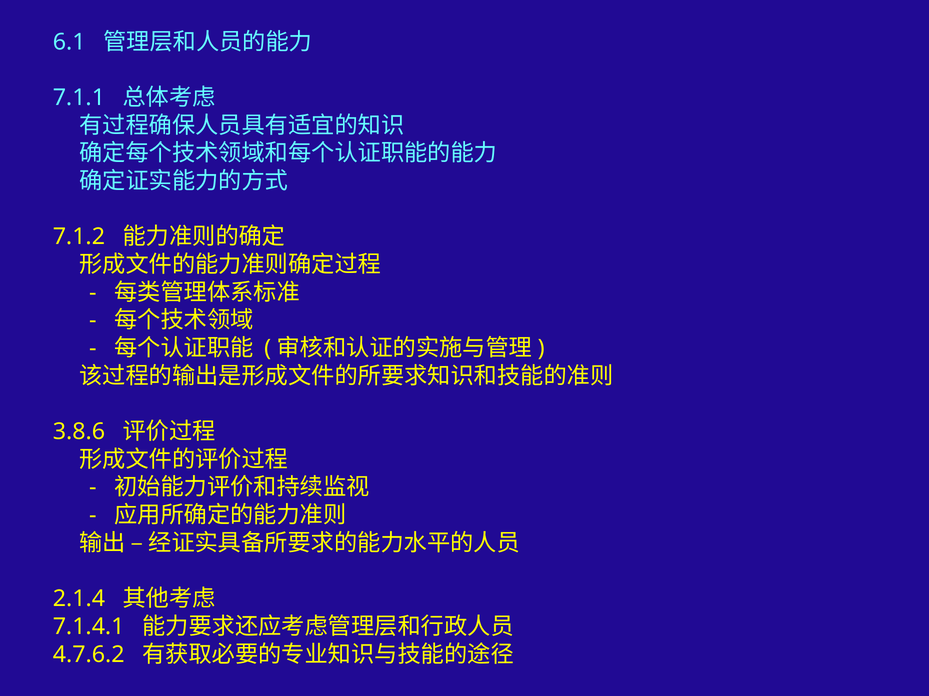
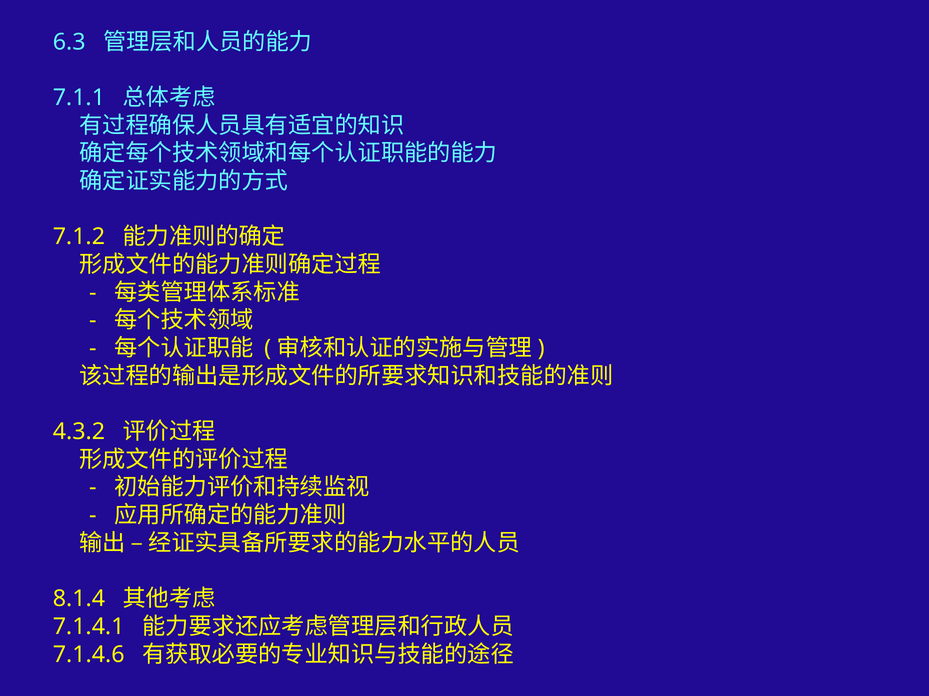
6.1: 6.1 -> 6.3
3.8.6: 3.8.6 -> 4.3.2
2.1.4: 2.1.4 -> 8.1.4
4.7.6.2: 4.7.6.2 -> 7.1.4.6
